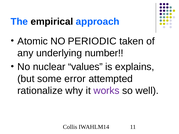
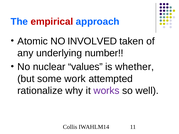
empirical colour: black -> red
PERIODIC: PERIODIC -> INVOLVED
explains: explains -> whether
error: error -> work
